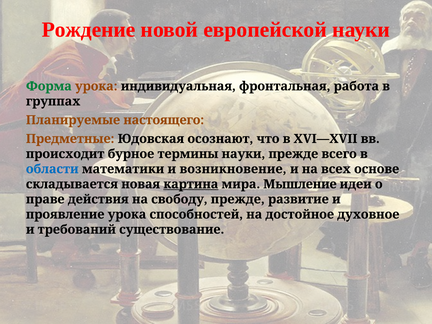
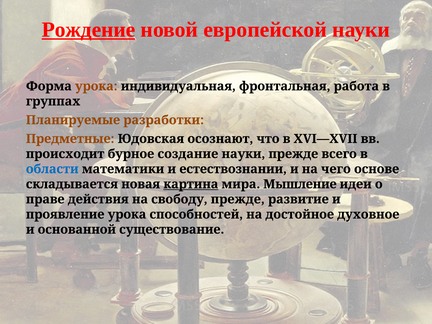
Рождение underline: none -> present
Форма colour: green -> black
настоящего: настоящего -> разработки
термины: термины -> создание
возникновение: возникновение -> естествознании
всех: всех -> чего
требований: требований -> основанной
